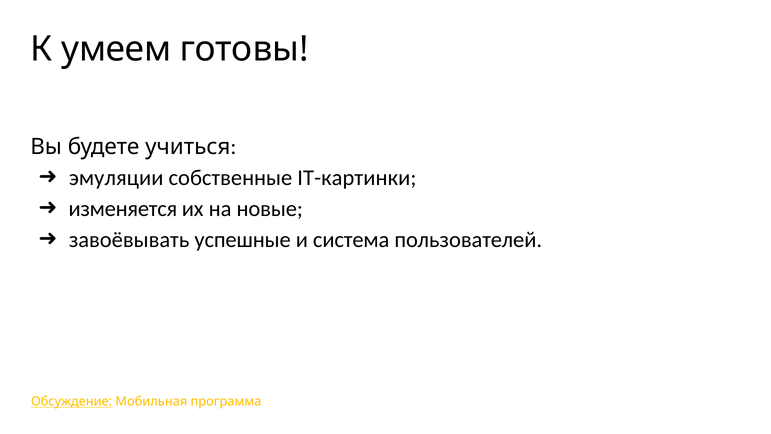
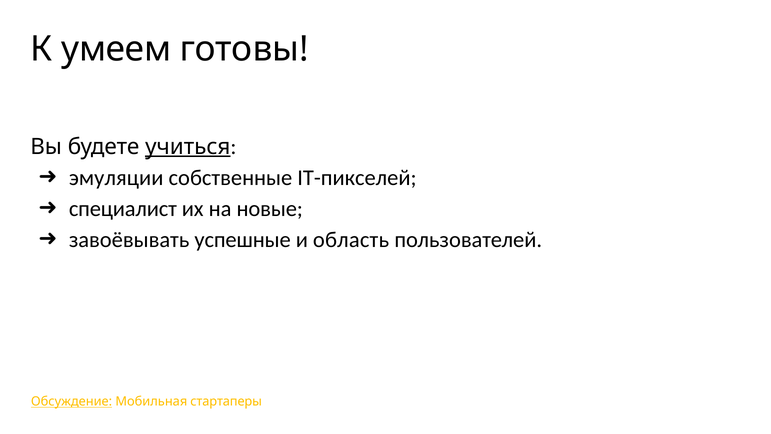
учиться underline: none -> present
IT-картинки: IT-картинки -> IT-пикселей
изменяется: изменяется -> специалист
система: система -> область
программа: программа -> стартаперы
